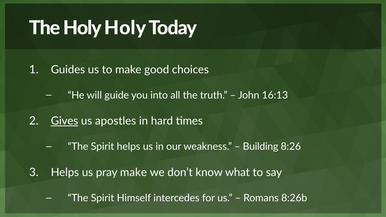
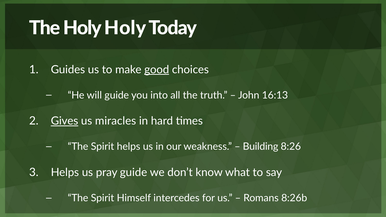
good underline: none -> present
apostles: apostles -> miracles
pray make: make -> guide
